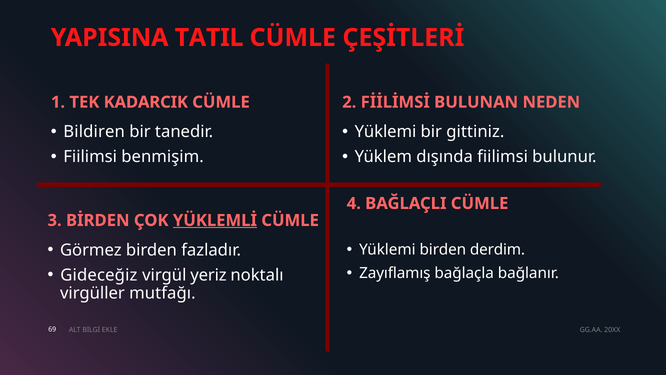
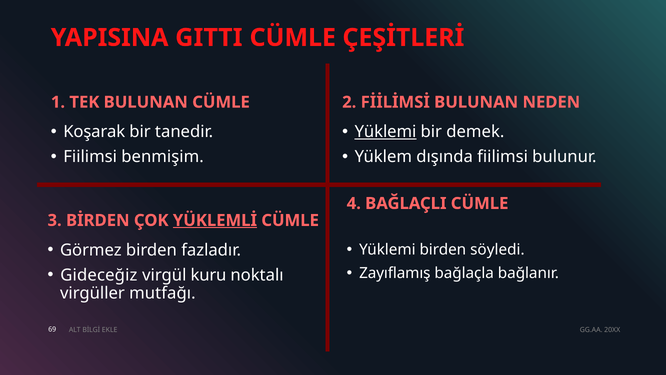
TATIL: TATIL -> GITTI
TEK KADARCIK: KADARCIK -> BULUNAN
Bildiren: Bildiren -> Koşarak
Yüklemi at (385, 132) underline: none -> present
gittiniz: gittiniz -> demek
derdim: derdim -> söyledi
yeriz: yeriz -> kuru
